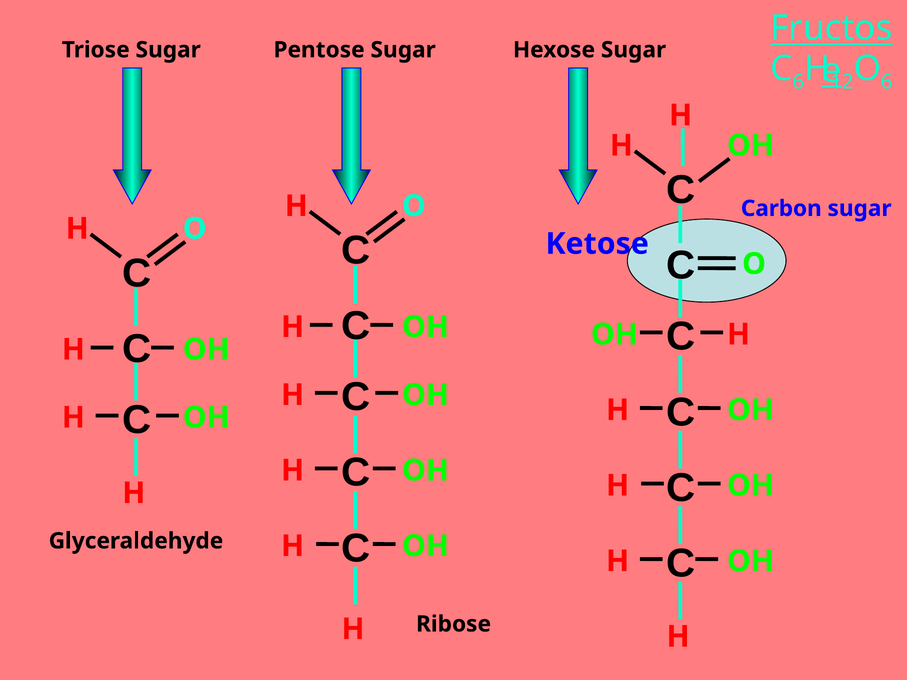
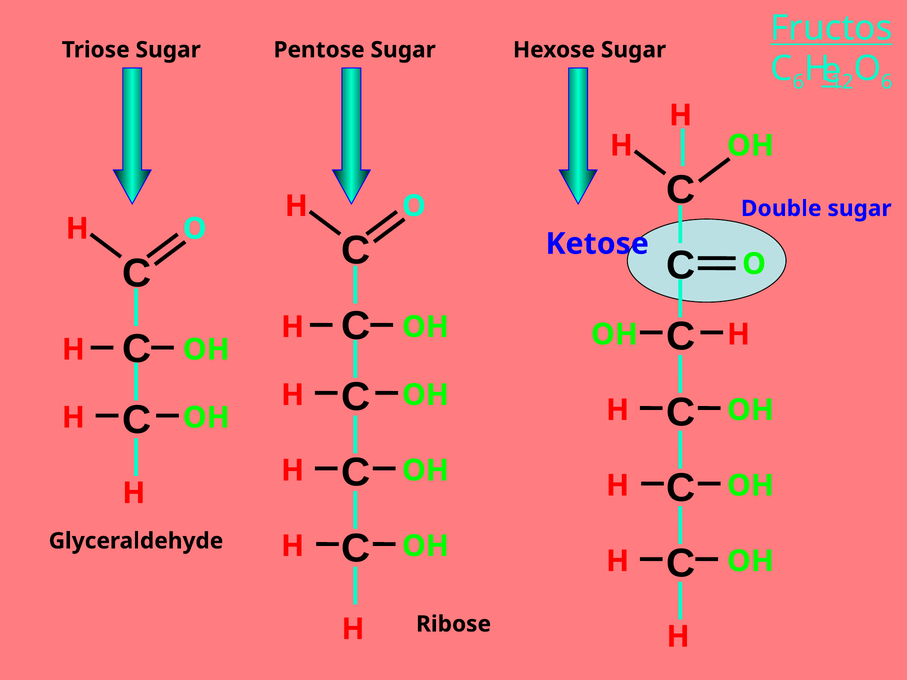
Carbon: Carbon -> Double
